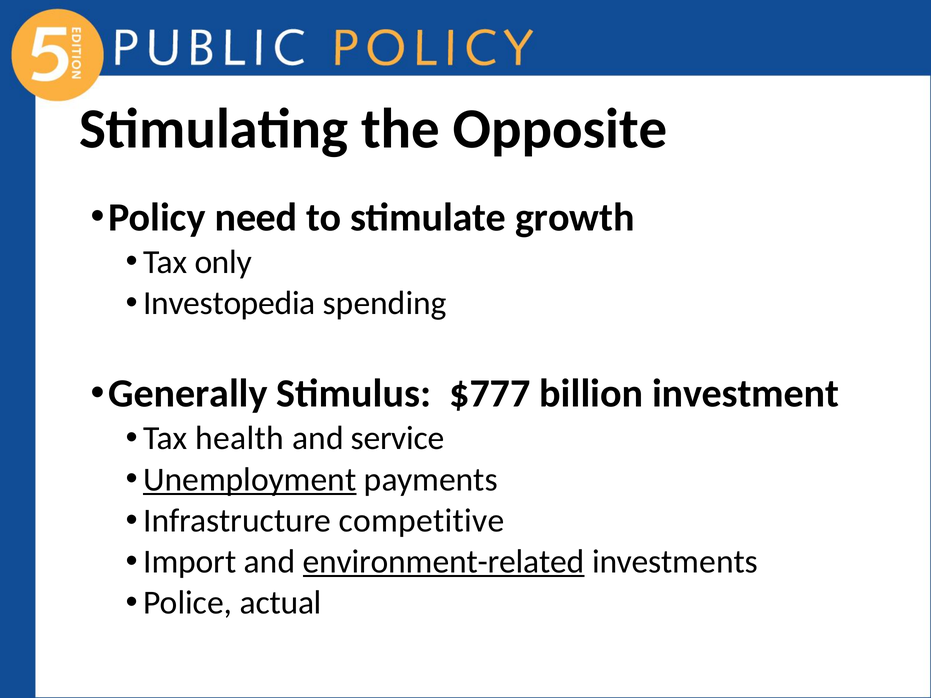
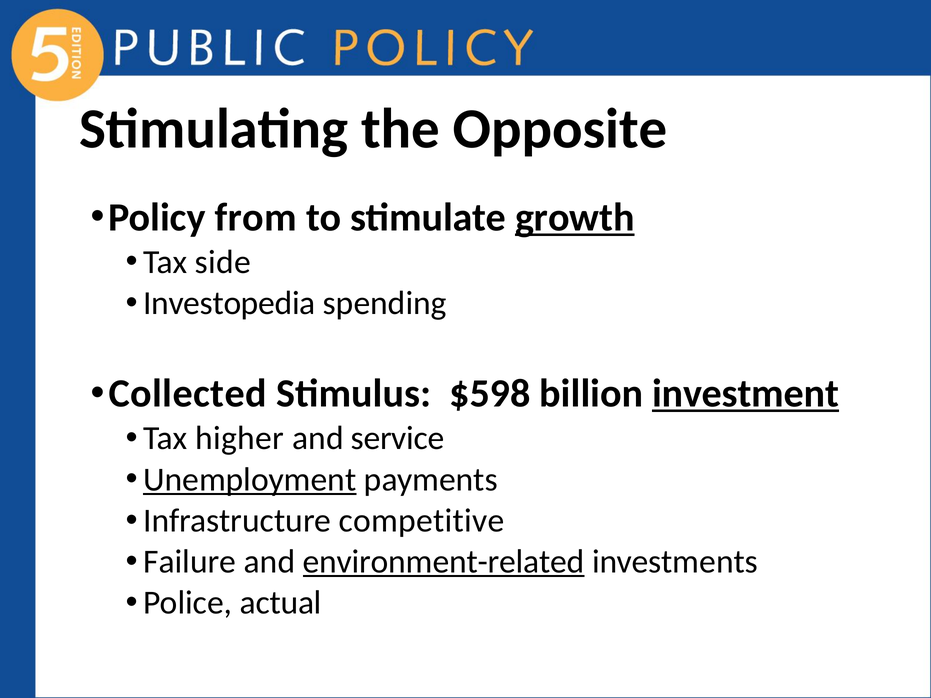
need: need -> from
growth underline: none -> present
only: only -> side
Generally: Generally -> Collected
$777: $777 -> $598
investment underline: none -> present
health: health -> higher
Import: Import -> Failure
